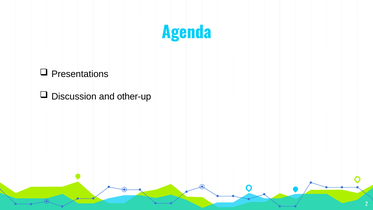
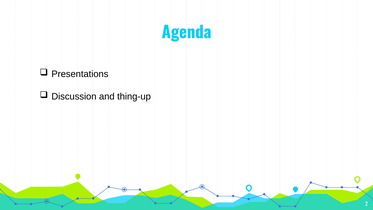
other-up: other-up -> thing-up
